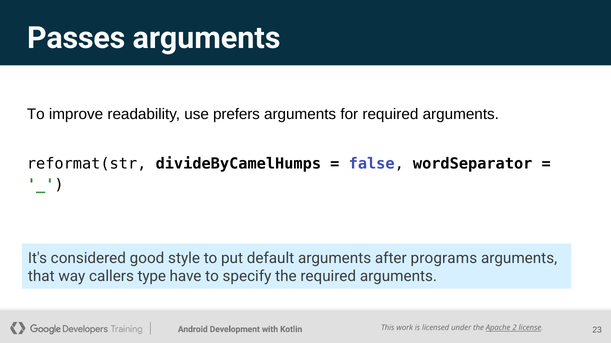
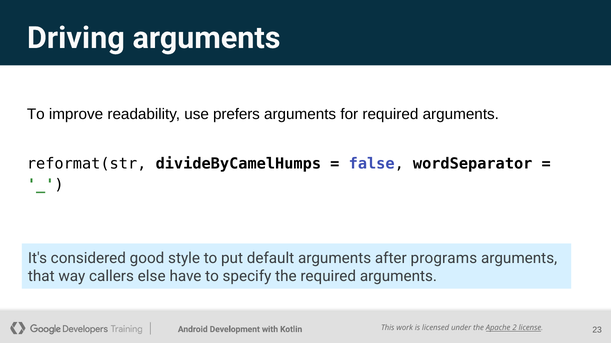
Passes: Passes -> Driving
type: type -> else
